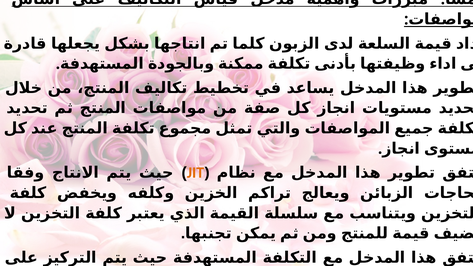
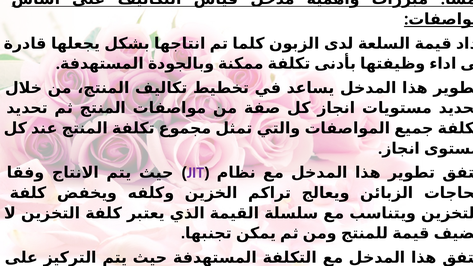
JIT colour: orange -> purple
